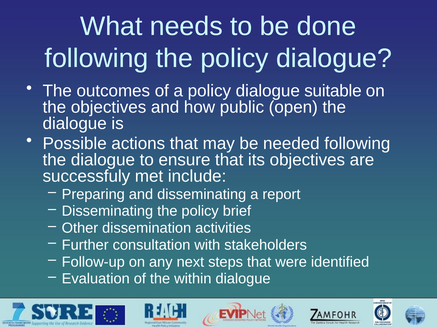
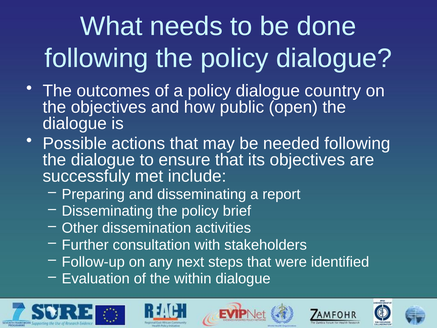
suitable: suitable -> country
